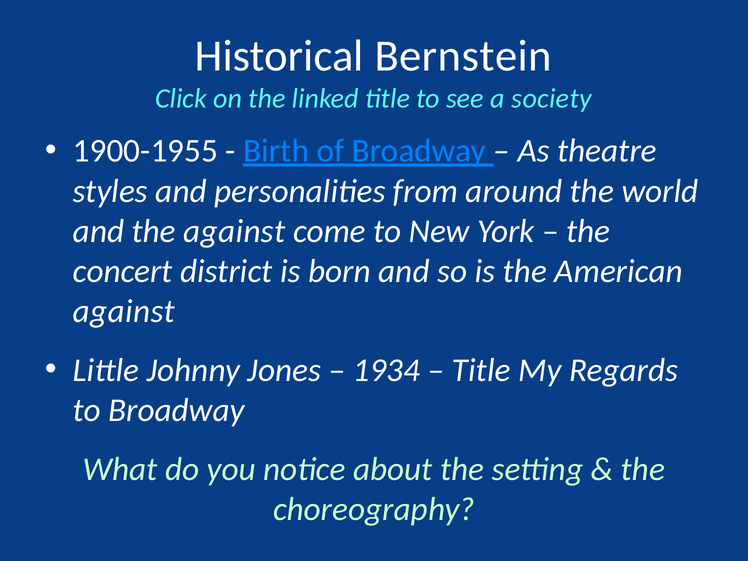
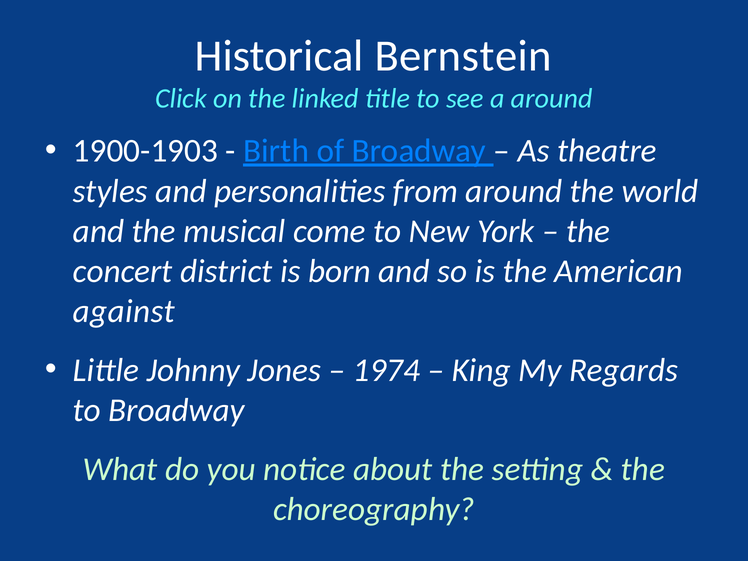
a society: society -> around
1900-1955: 1900-1955 -> 1900-1903
the against: against -> musical
1934: 1934 -> 1974
Title at (481, 370): Title -> King
